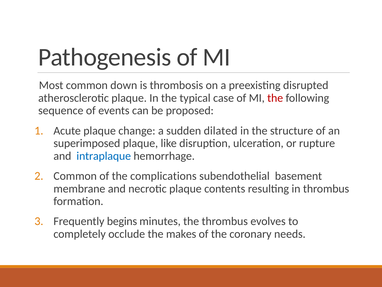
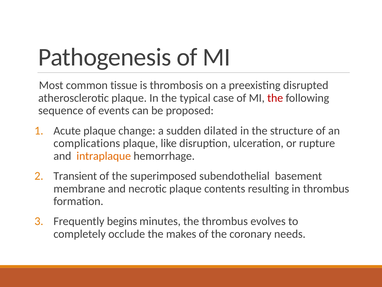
down: down -> tissue
superimposed: superimposed -> complications
intraplaque colour: blue -> orange
Common at (75, 176): Common -> Transient
complications: complications -> superimposed
